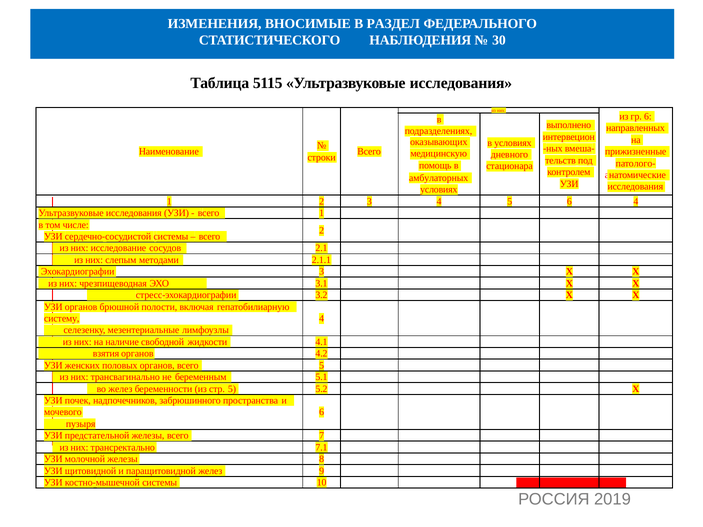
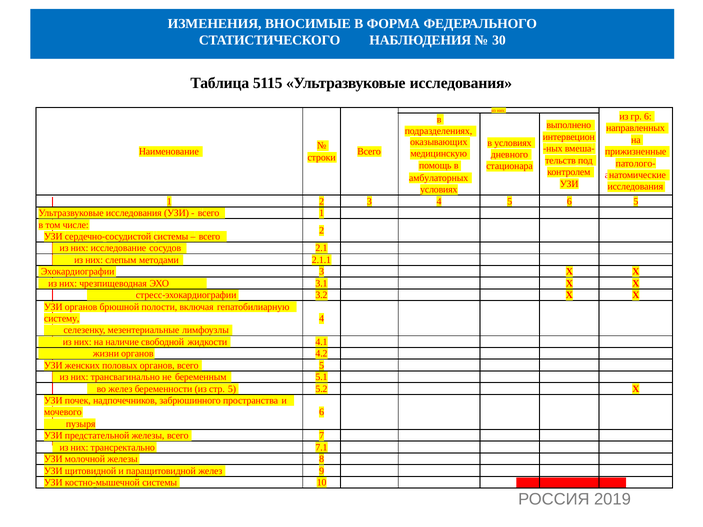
РАЗДЕЛ: РАЗДЕЛ -> ФОРМА
6 4: 4 -> 5
взятия: взятия -> жизни
